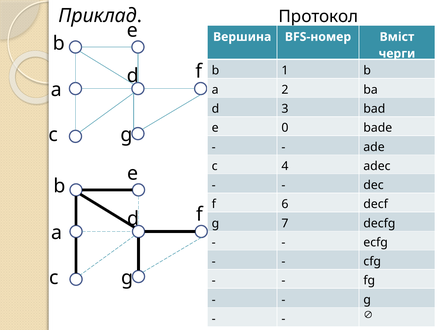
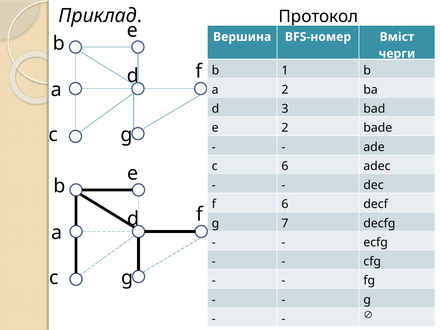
e 0: 0 -> 2
c 4: 4 -> 6
